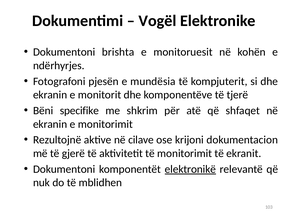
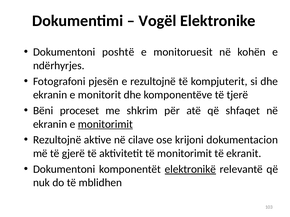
brishta: brishta -> poshtë
e mundësia: mundësia -> rezultojnë
specifike: specifike -> proceset
monitorimit at (105, 124) underline: none -> present
